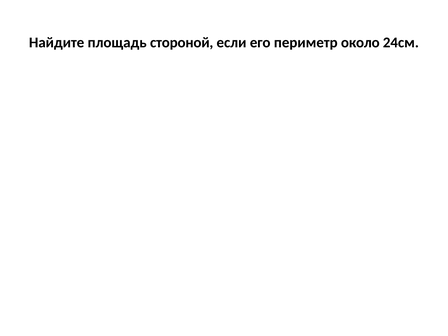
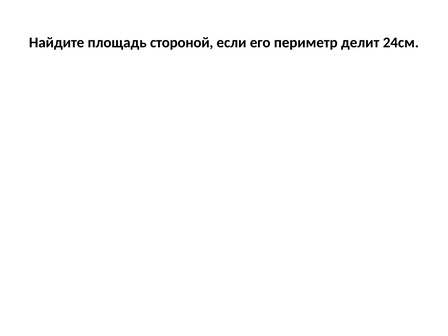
около: около -> делит
